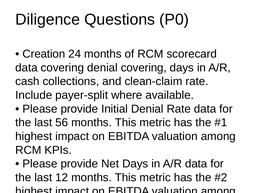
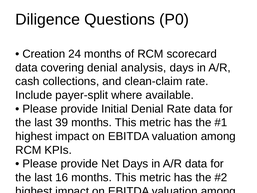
denial covering: covering -> analysis
56: 56 -> 39
12: 12 -> 16
